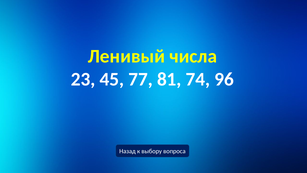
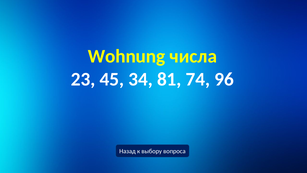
Ленивый: Ленивый -> Wohnung
77: 77 -> 34
